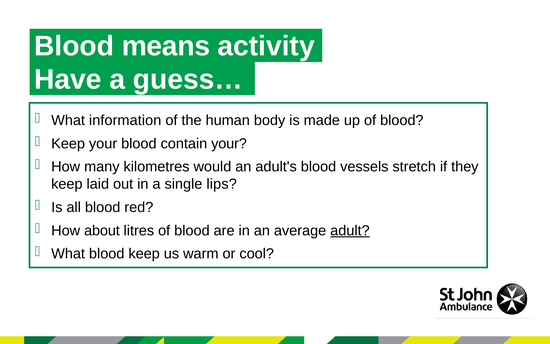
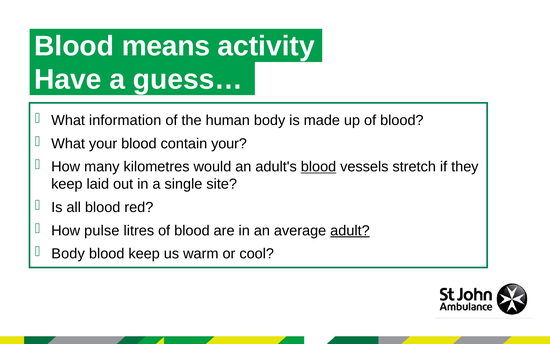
Keep at (68, 143): Keep -> What
blood at (319, 167) underline: none -> present
lips: lips -> site
about: about -> pulse
What at (68, 254): What -> Body
